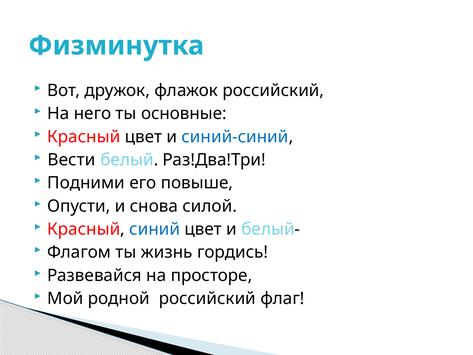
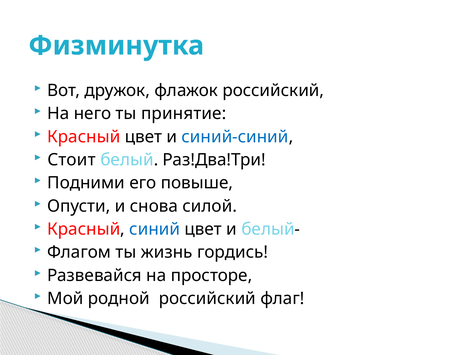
основные: основные -> принятие
Вести: Вести -> Стоит
